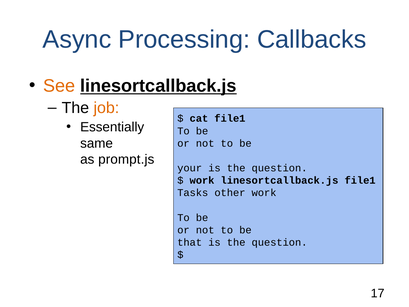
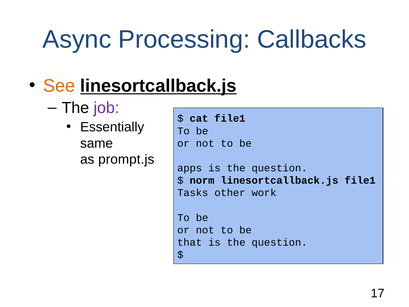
job colour: orange -> purple
your: your -> apps
work at (202, 180): work -> norm
